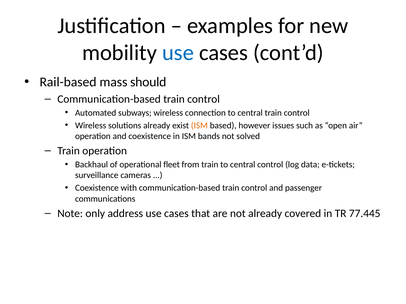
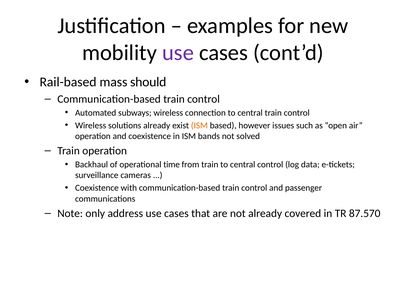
use at (178, 53) colour: blue -> purple
fleet: fleet -> time
77.445: 77.445 -> 87.570
